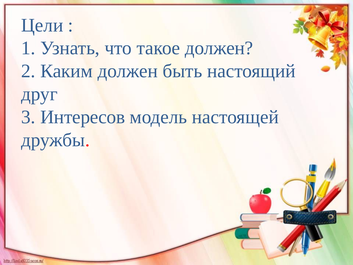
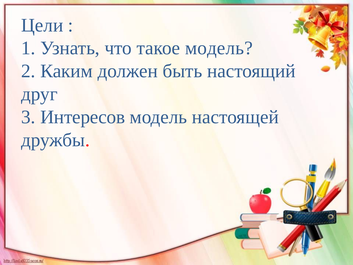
такое должен: должен -> модель
